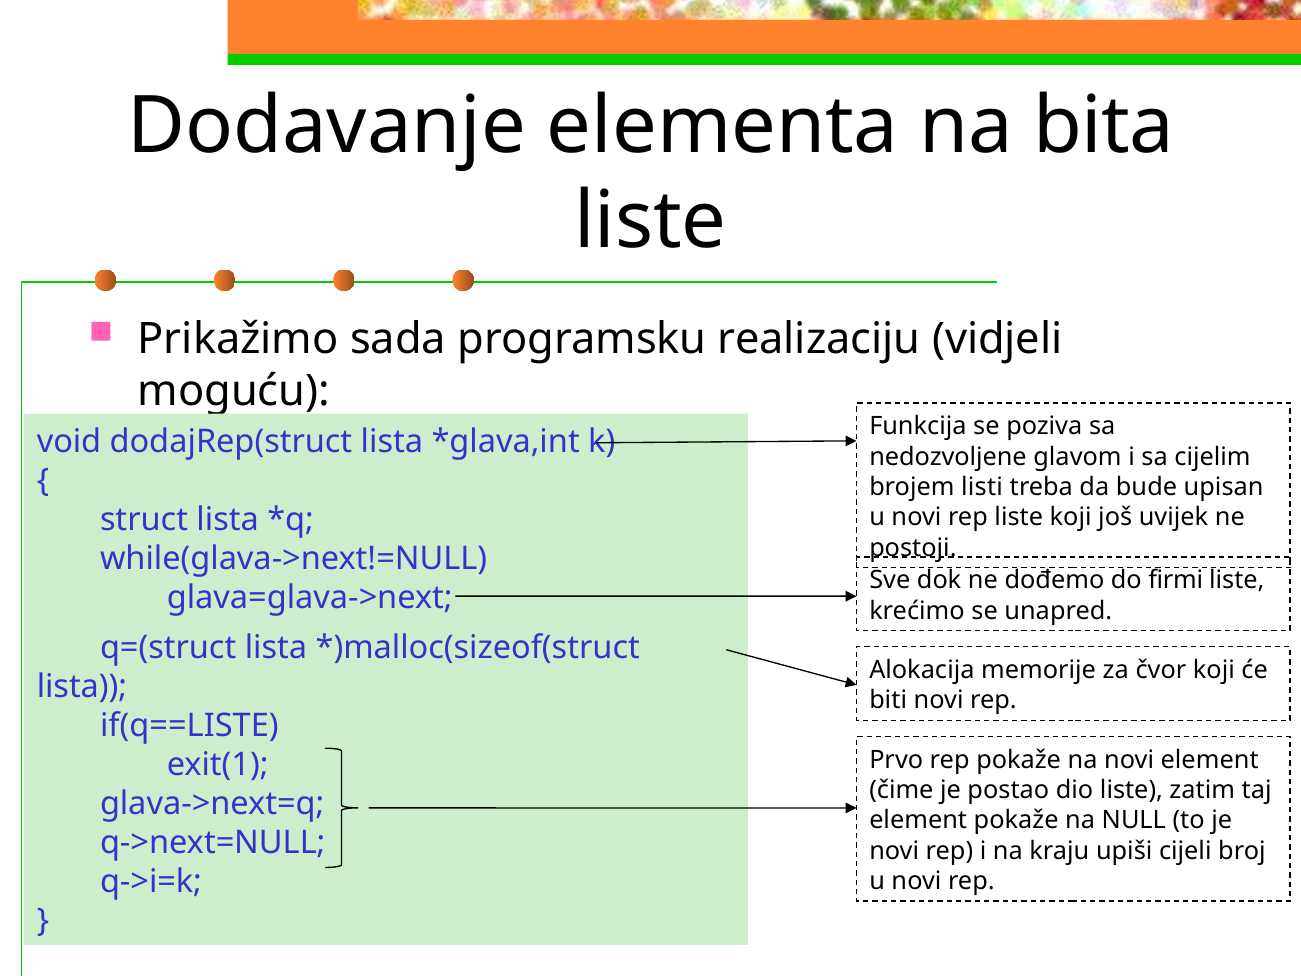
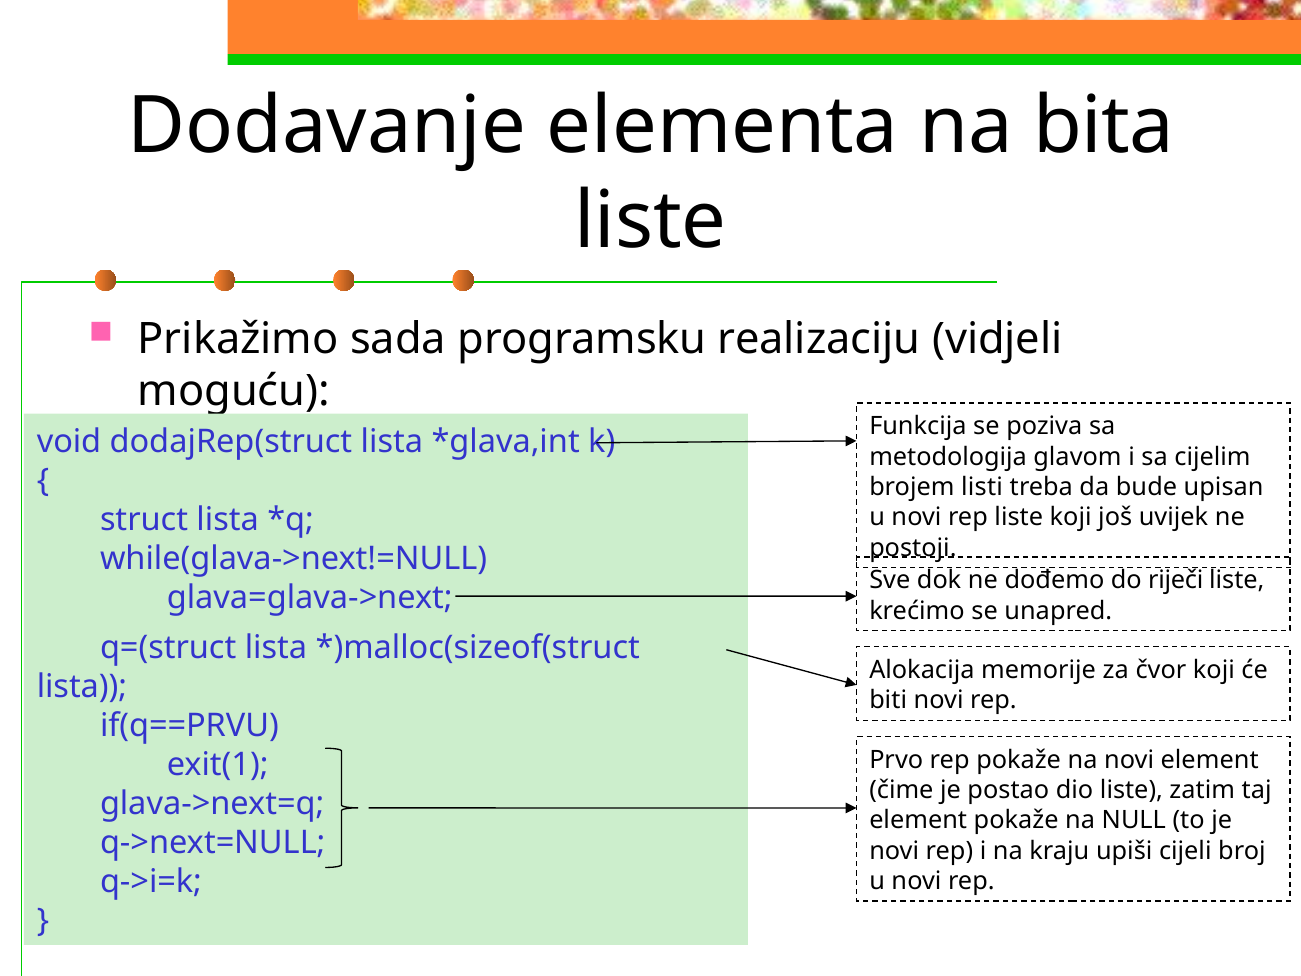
nedozvoljene: nedozvoljene -> metodologija
firmi: firmi -> riječi
if(q==LISTE: if(q==LISTE -> if(q==PRVU
